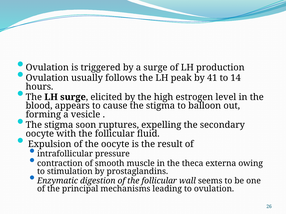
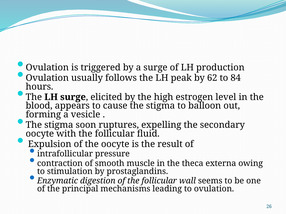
41: 41 -> 62
14: 14 -> 84
